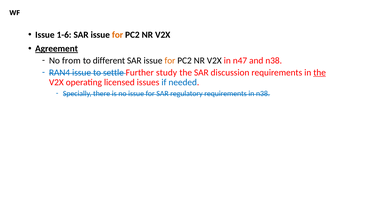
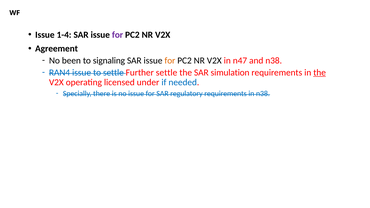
1-6: 1-6 -> 1-4
for at (118, 35) colour: orange -> purple
Agreement underline: present -> none
from: from -> been
different: different -> signaling
Further study: study -> settle
discussion: discussion -> simulation
issues: issues -> under
